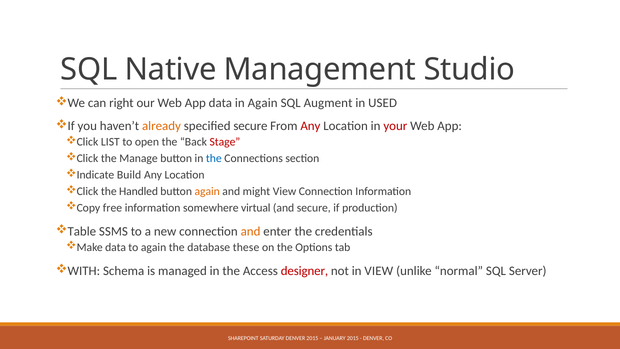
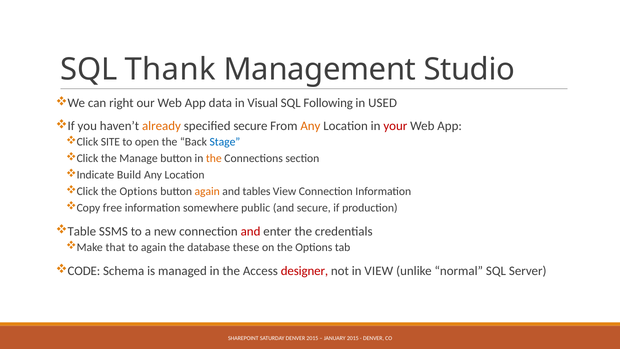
Native: Native -> Thank
in Again: Again -> Visual
Augment: Augment -> Following
Any at (310, 126) colour: red -> orange
LIST: LIST -> SITE
Stage colour: red -> blue
the at (214, 158) colour: blue -> orange
Handled at (139, 191): Handled -> Options
might: might -> tables
virtual: virtual -> public
and at (251, 231) colour: orange -> red
data at (116, 247): data -> that
WITH: WITH -> CODE
